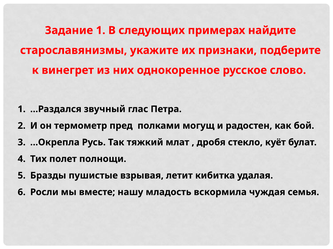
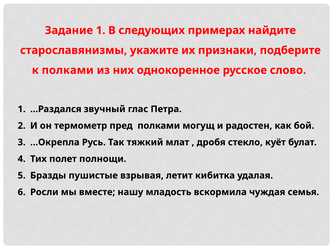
к винегрет: винегрет -> полками
